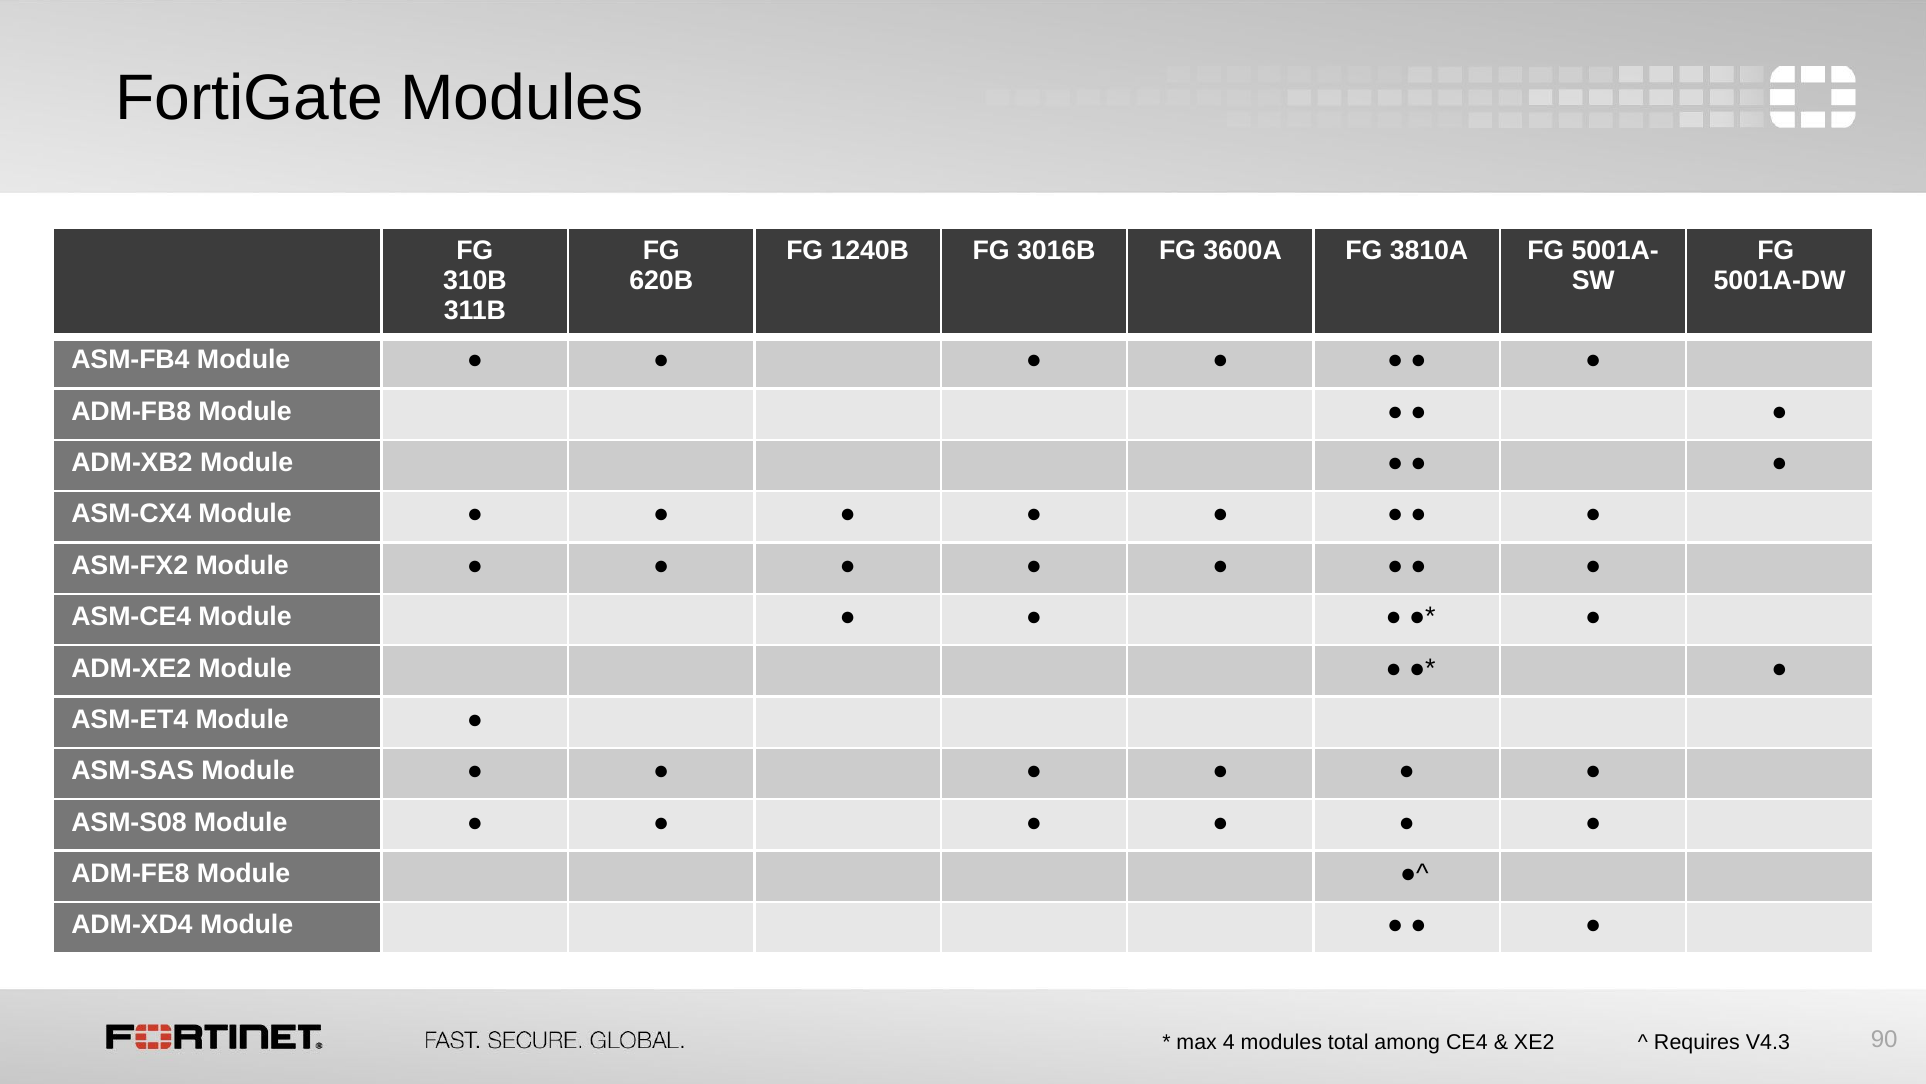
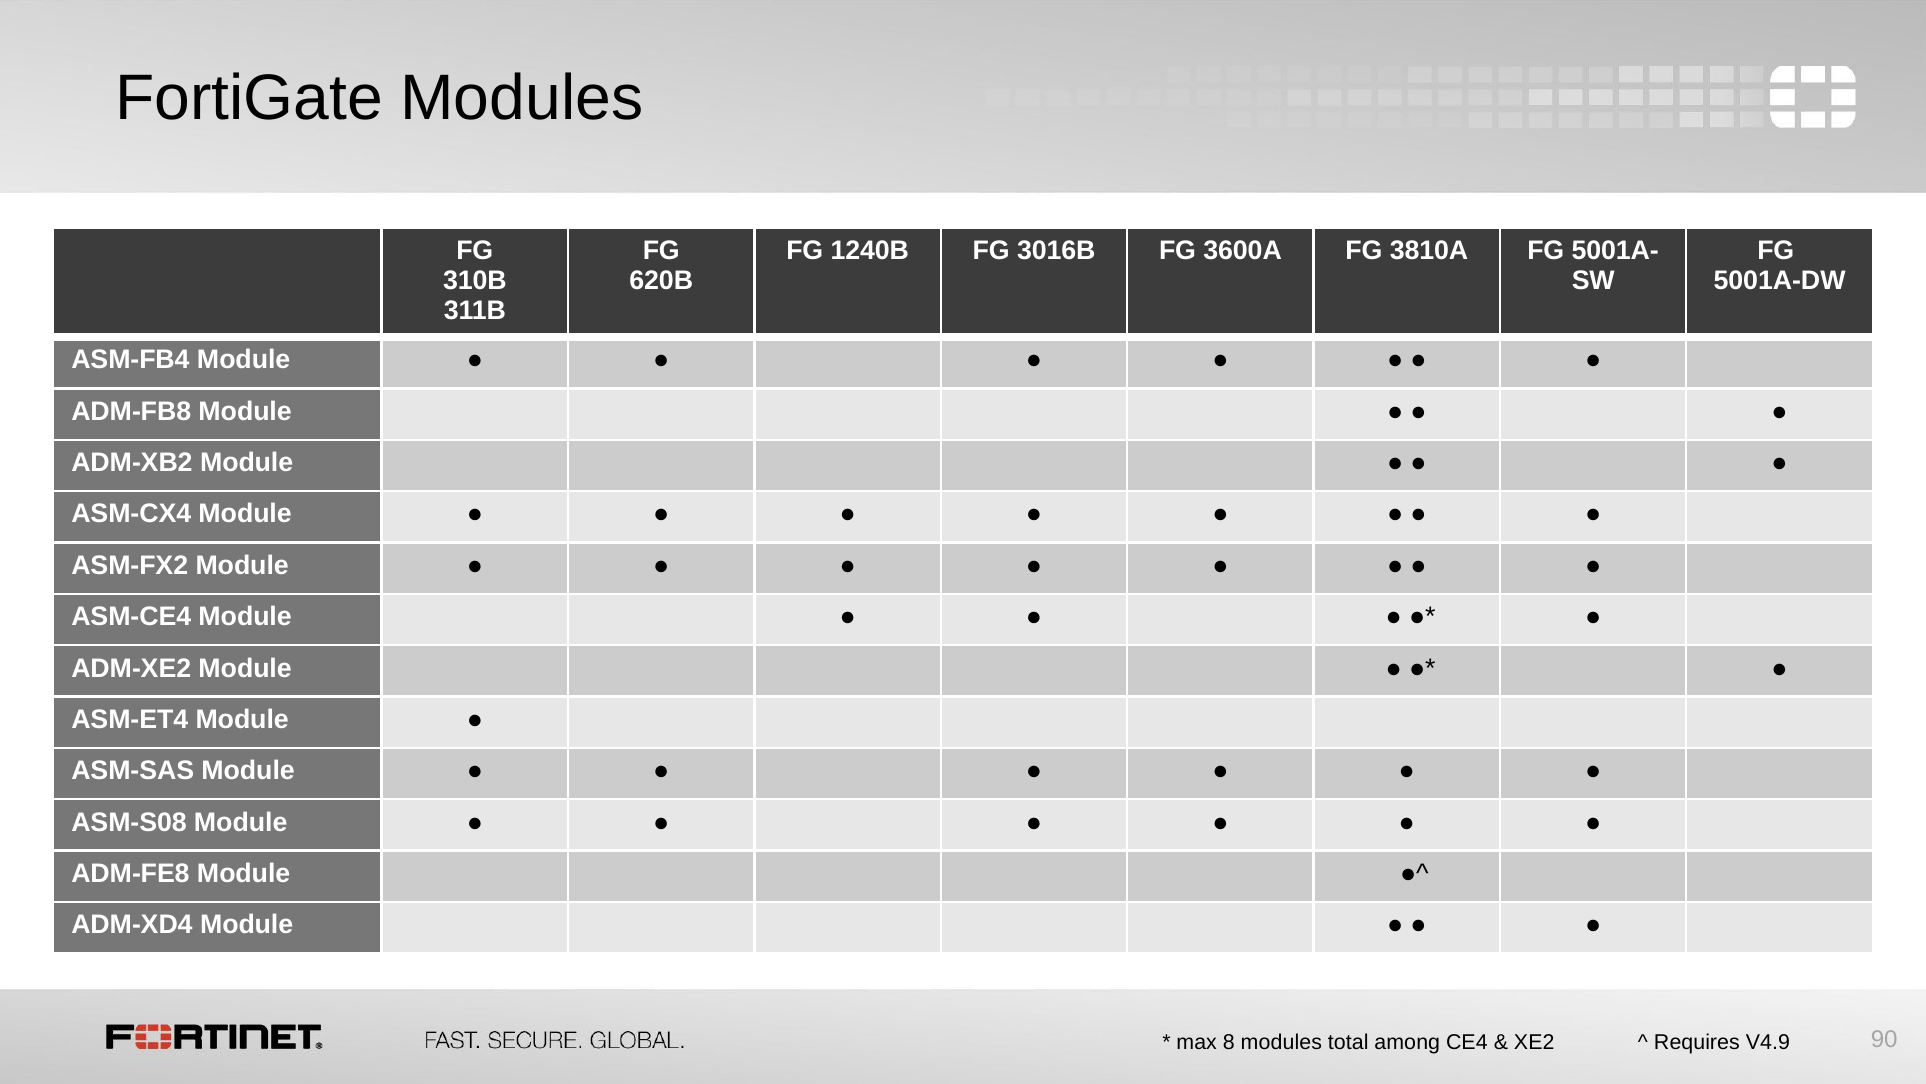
4: 4 -> 8
V4.3: V4.3 -> V4.9
